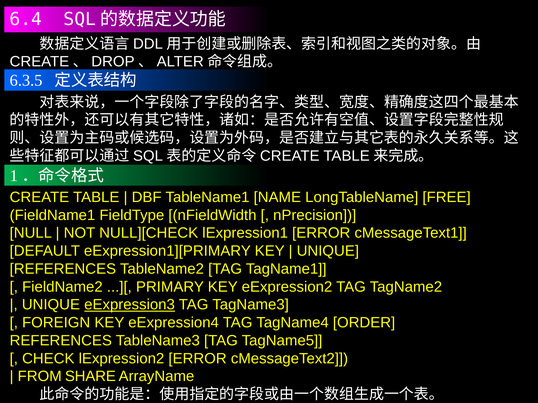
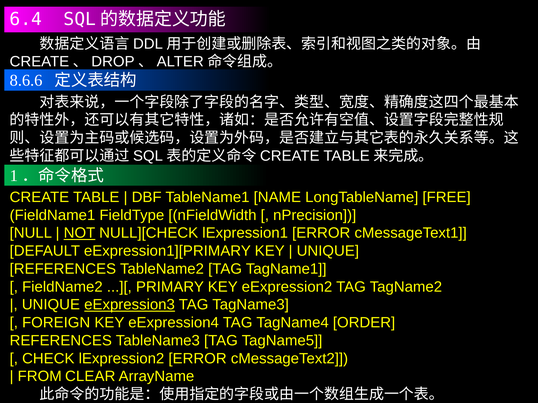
6.3.5: 6.3.5 -> 8.6.6
NOT underline: none -> present
SHARE: SHARE -> CLEAR
